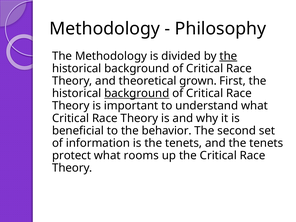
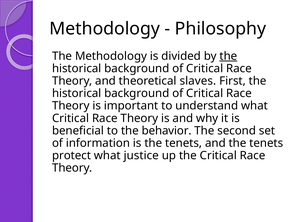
grown: grown -> slaves
background at (137, 93) underline: present -> none
rooms: rooms -> justice
